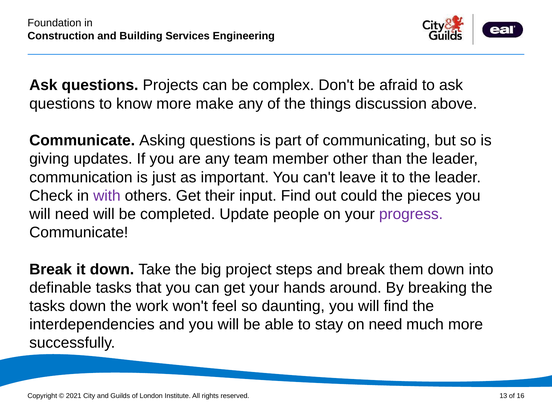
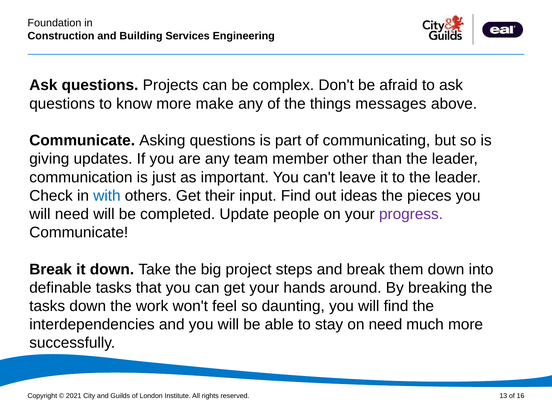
discussion: discussion -> messages
with colour: purple -> blue
could: could -> ideas
